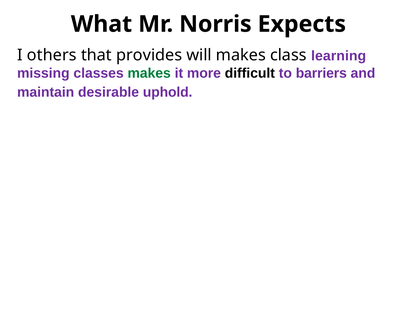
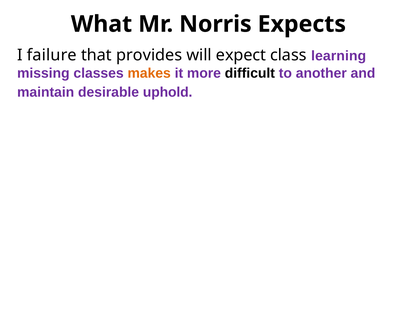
others: others -> failure
will makes: makes -> expect
makes at (149, 73) colour: green -> orange
barriers: barriers -> another
